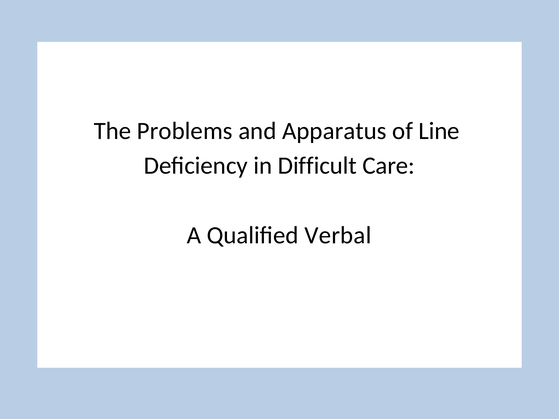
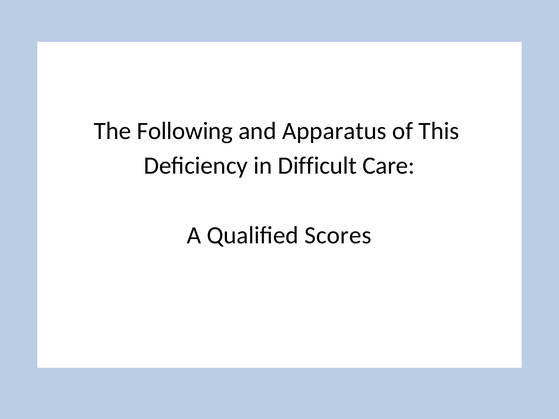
Problems: Problems -> Following
Line: Line -> This
Verbal: Verbal -> Scores
